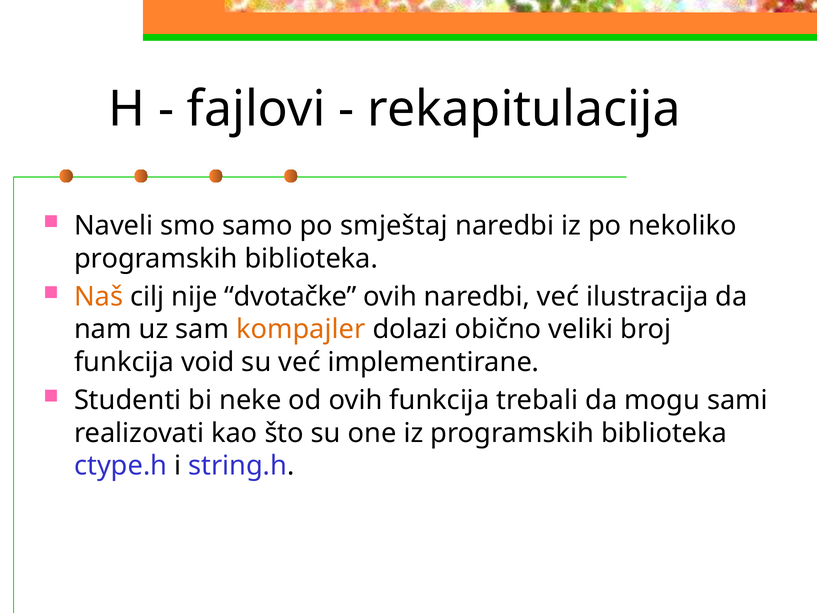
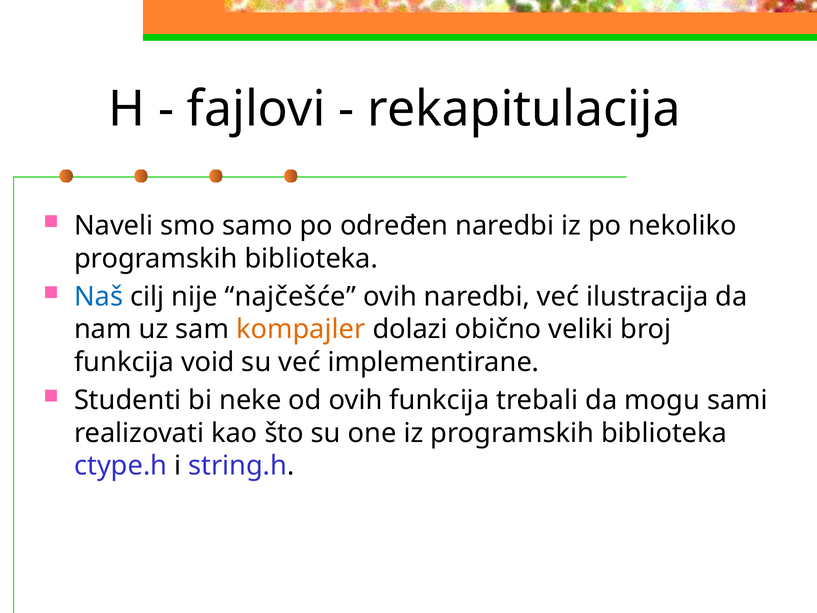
smještaj: smještaj -> određen
Naš colour: orange -> blue
dvotačke: dvotačke -> najčešće
